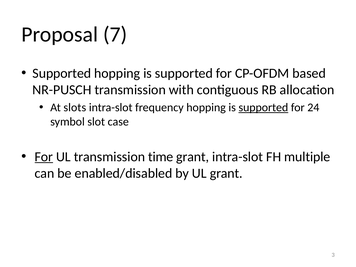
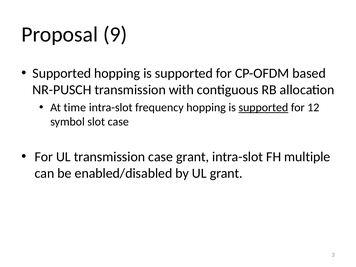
7: 7 -> 9
slots: slots -> time
24: 24 -> 12
For at (44, 157) underline: present -> none
transmission time: time -> case
